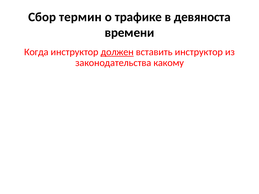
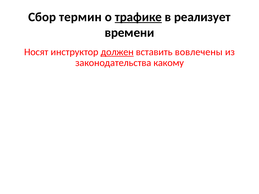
трафике underline: none -> present
девяноста: девяноста -> реализует
Когда: Когда -> Носят
вставить инструктор: инструктор -> вовлечены
